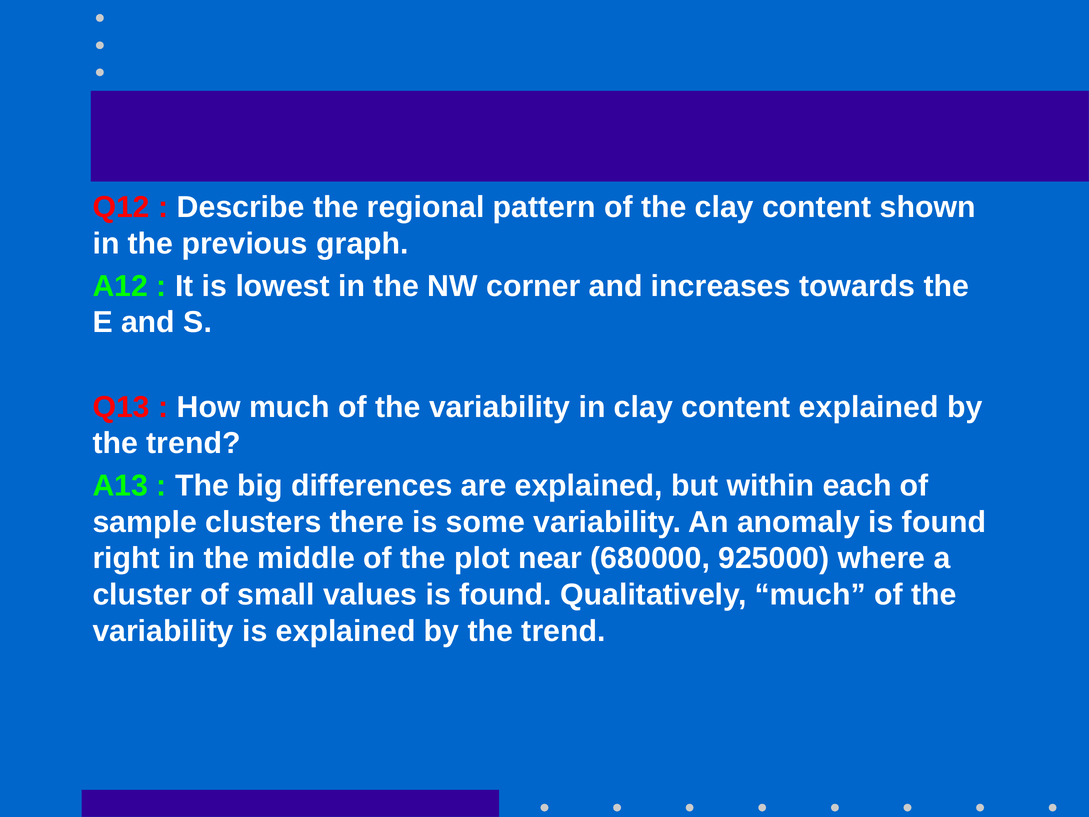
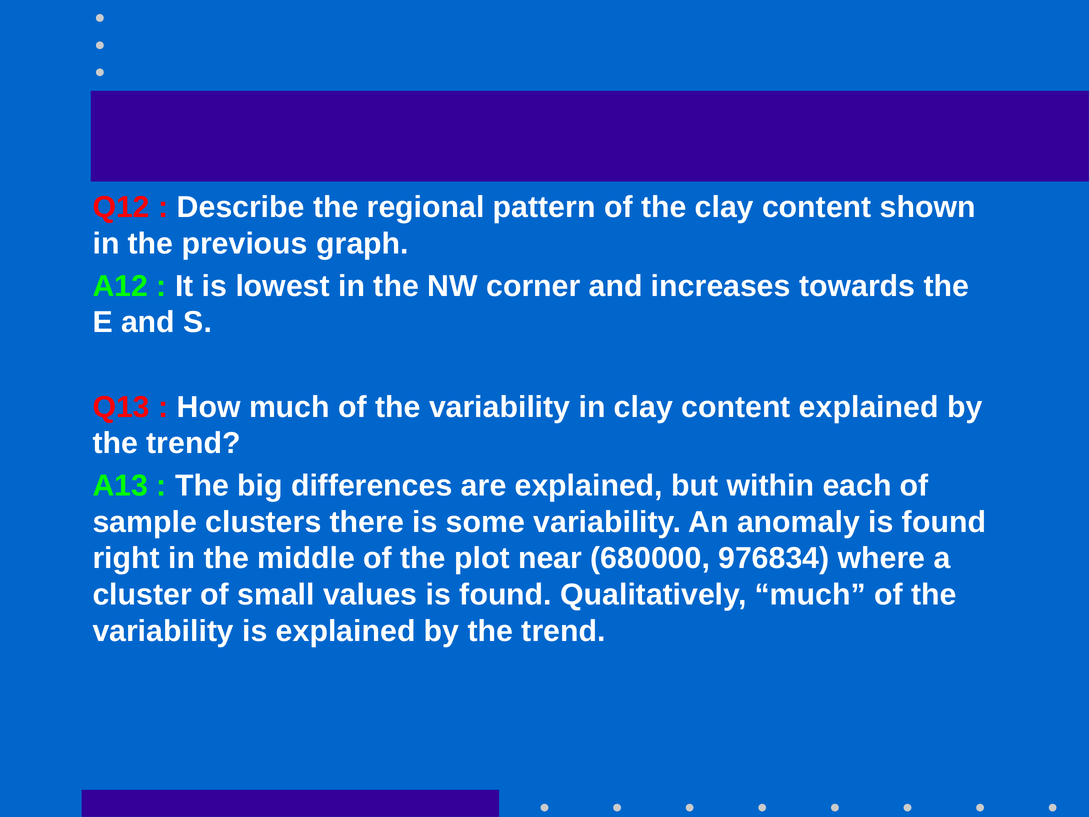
925000: 925000 -> 976834
